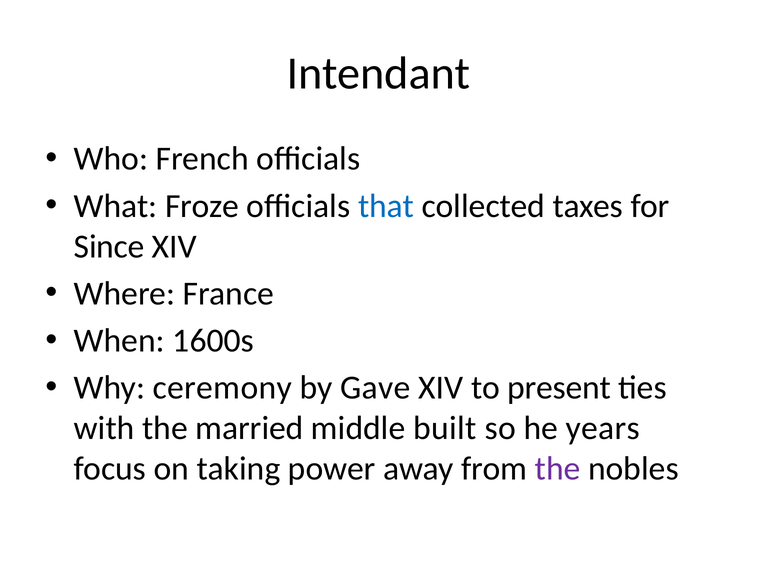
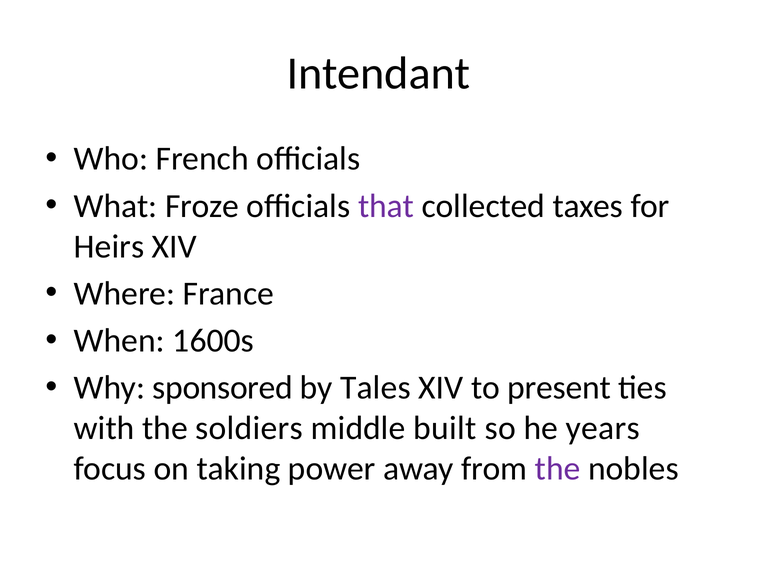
that colour: blue -> purple
Since: Since -> Heirs
ceremony: ceremony -> sponsored
Gave: Gave -> Tales
married: married -> soldiers
